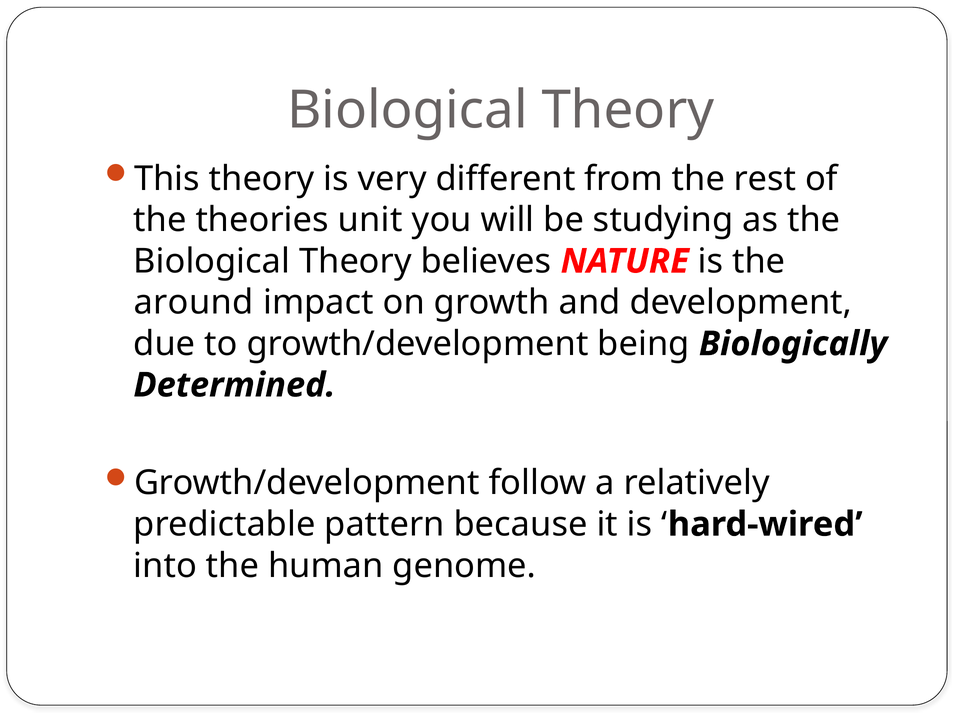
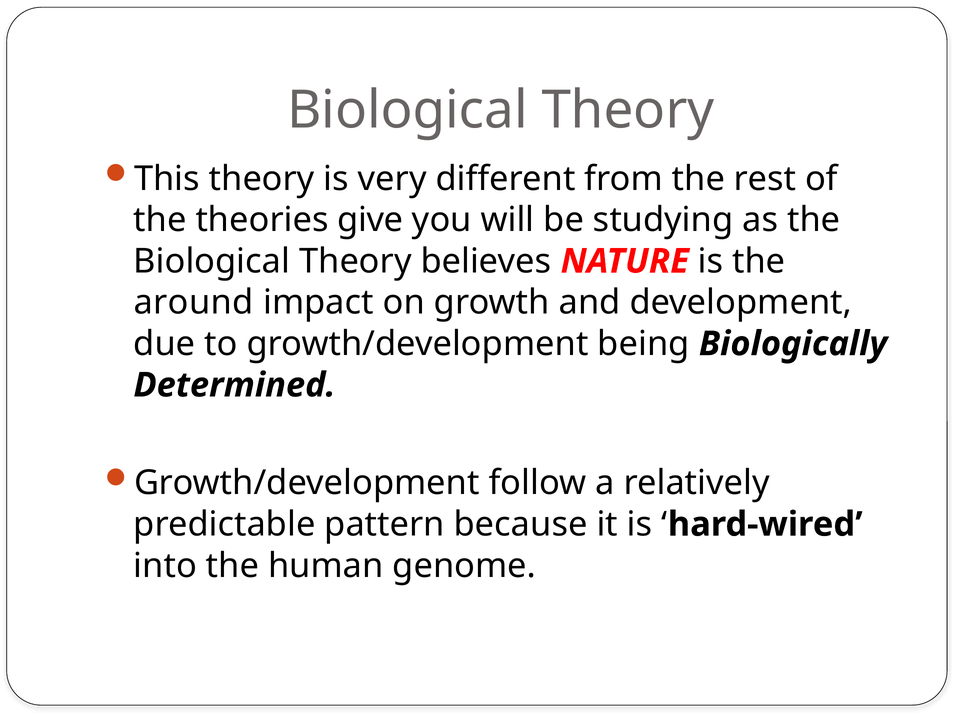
unit: unit -> give
